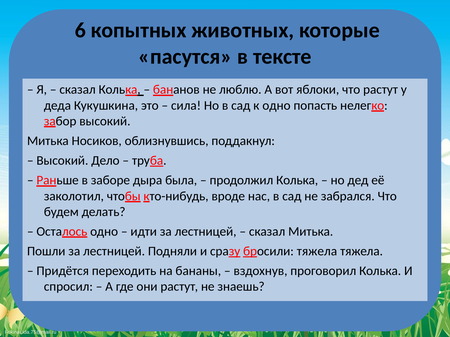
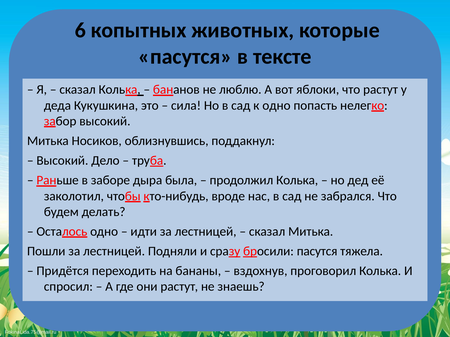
бросили тяжела: тяжела -> пасутся
